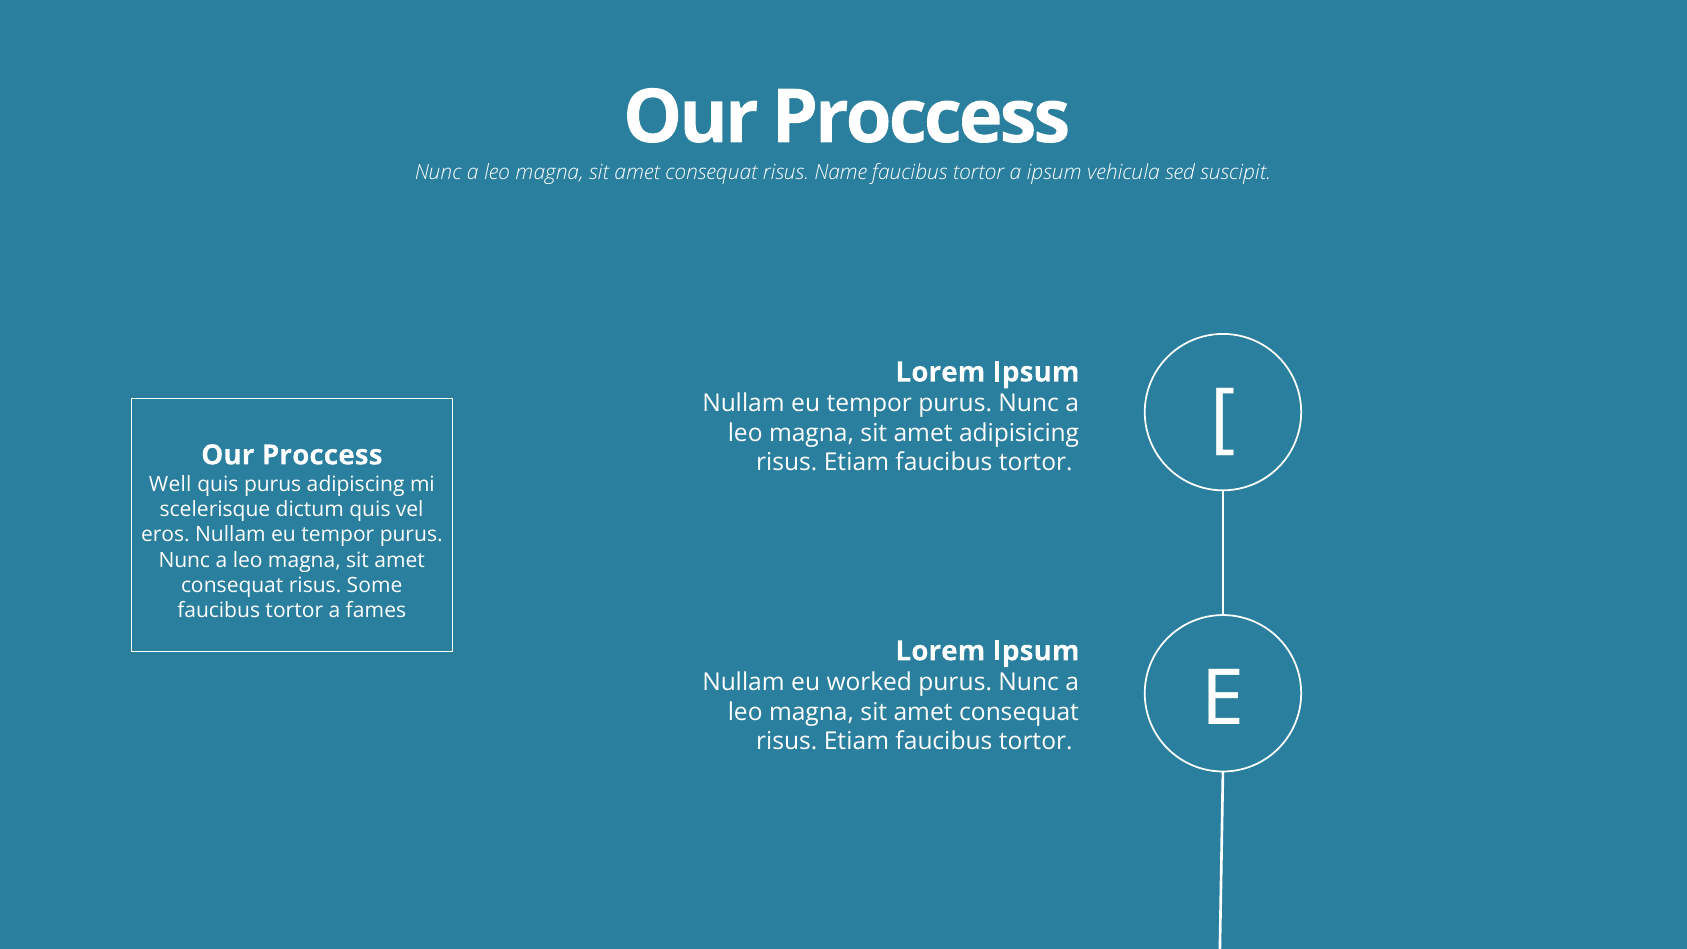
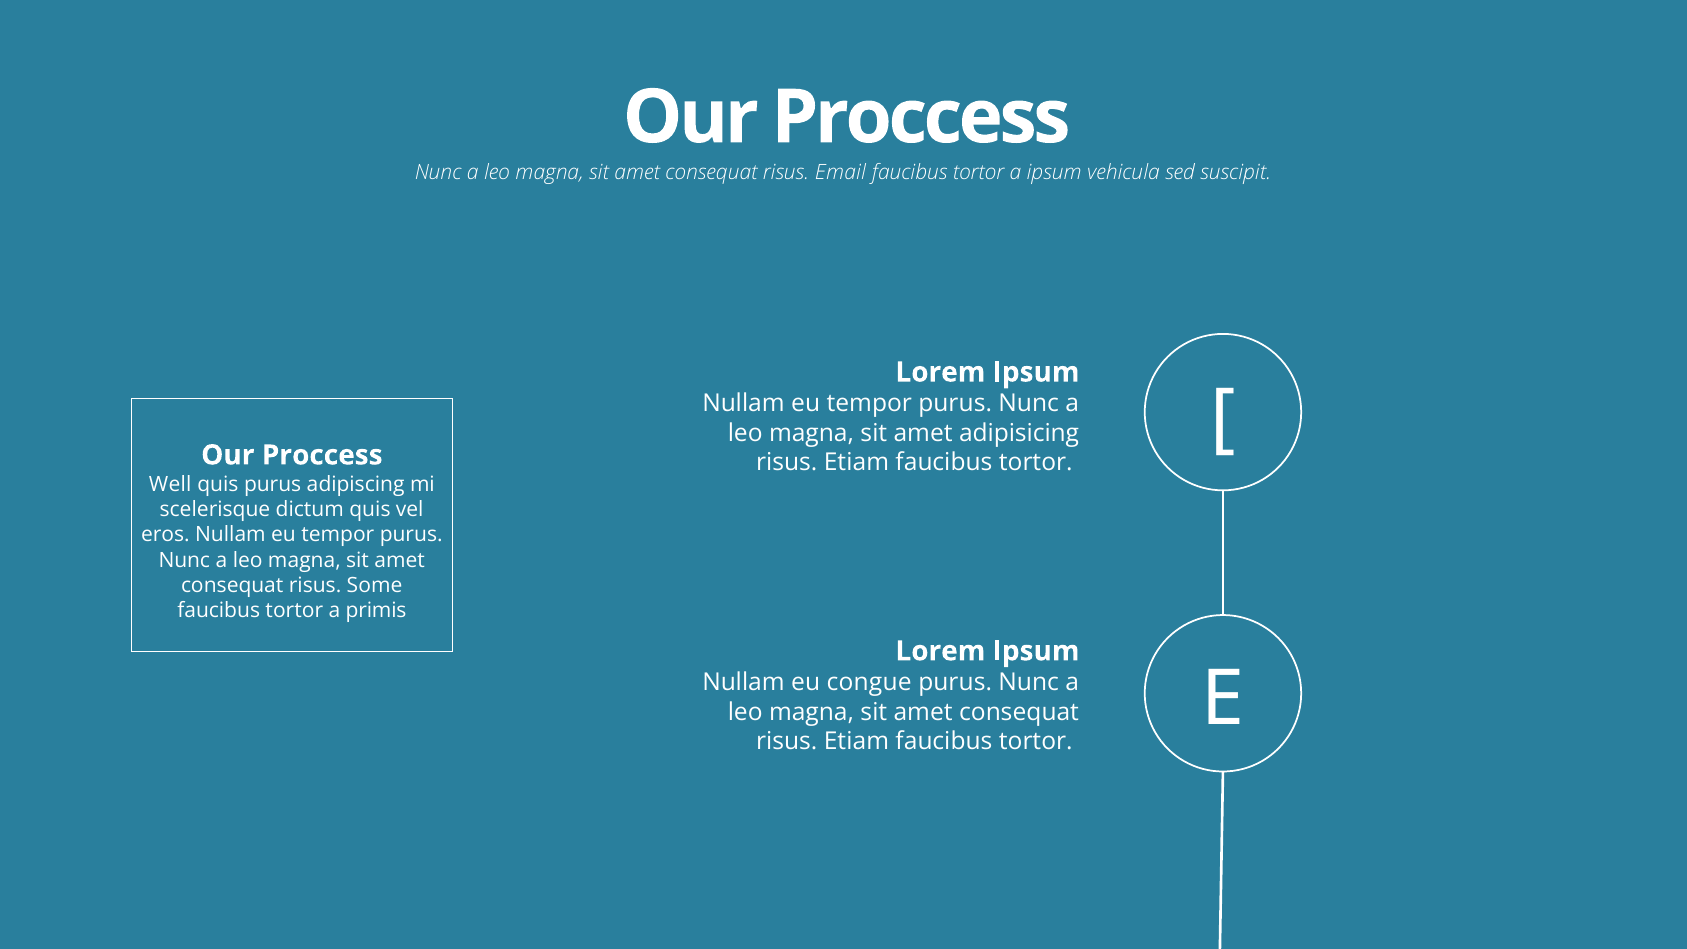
Name: Name -> Email
fames: fames -> primis
worked: worked -> congue
